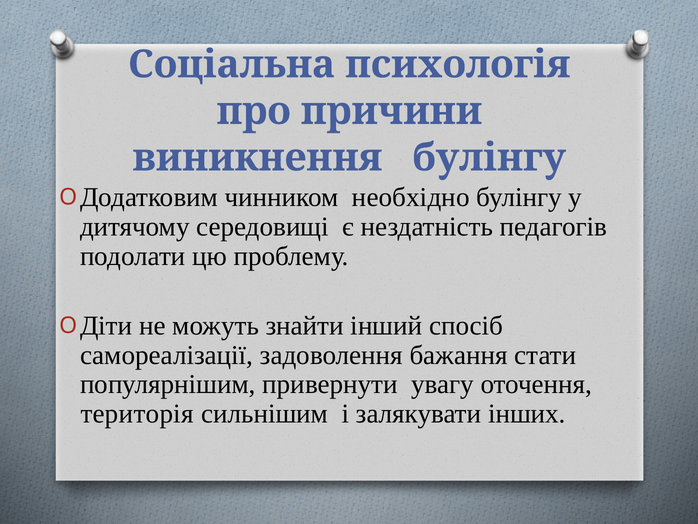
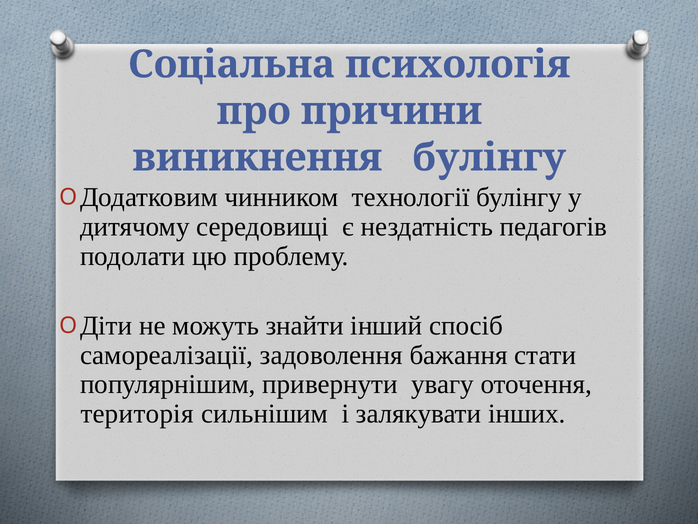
необхідно: необхідно -> технології
